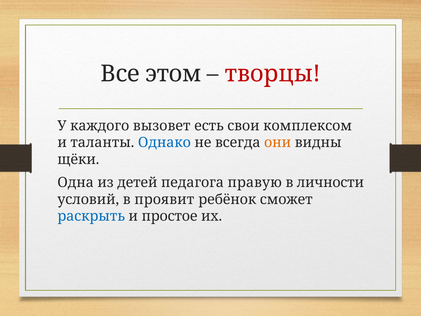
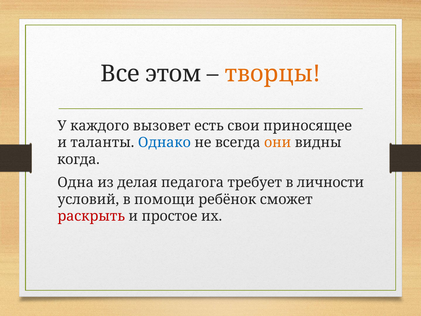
творцы colour: red -> orange
комплексом: комплексом -> приносящее
щёки: щёки -> когда
детей: детей -> делая
правую: правую -> требует
проявит: проявит -> помощи
раскрыть colour: blue -> red
